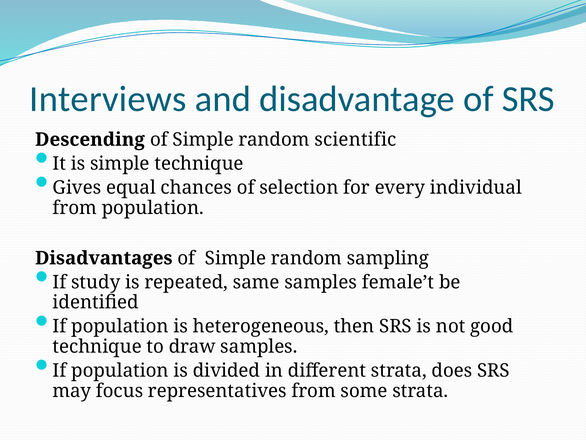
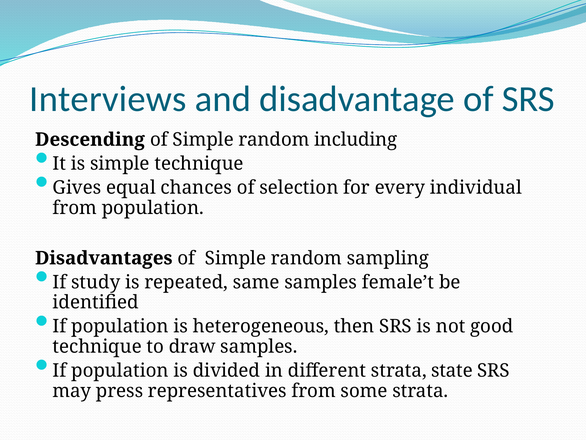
scientific: scientific -> including
does: does -> state
focus: focus -> press
